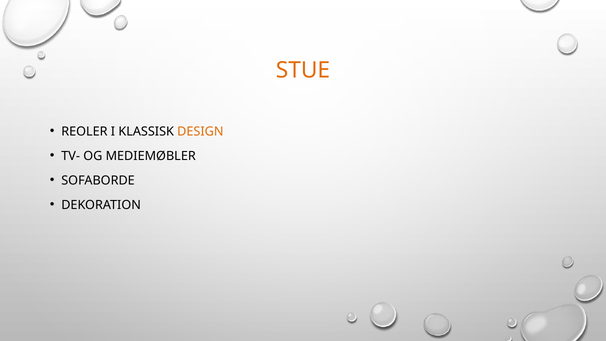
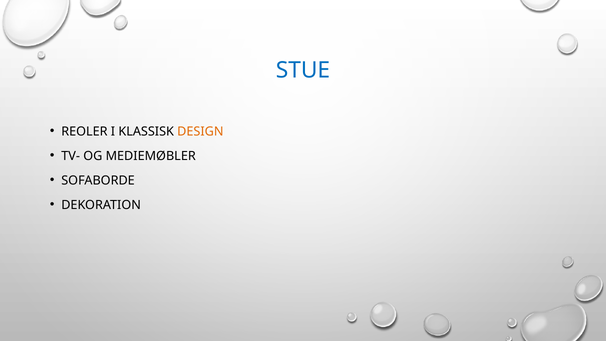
STUE colour: orange -> blue
